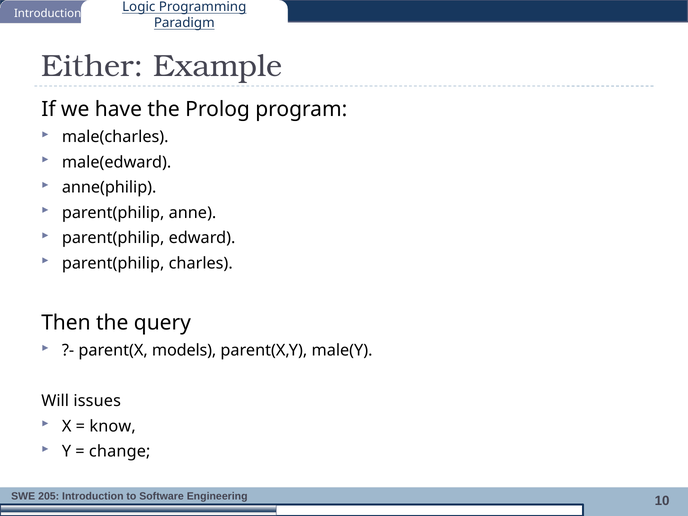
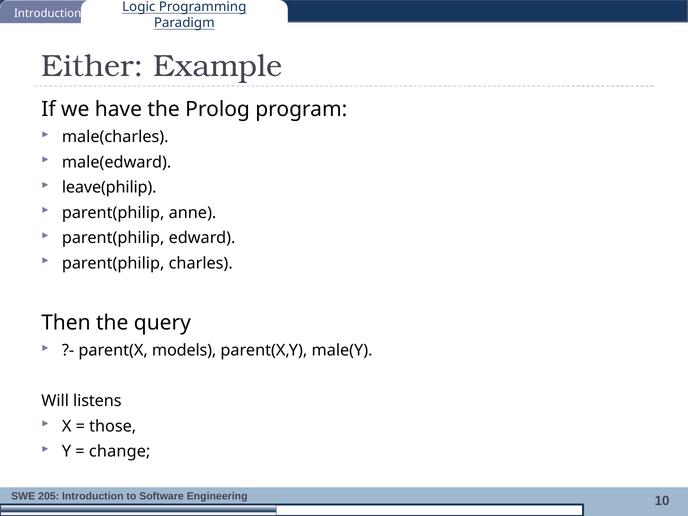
anne(philip: anne(philip -> leave(philip
issues: issues -> listens
know: know -> those
